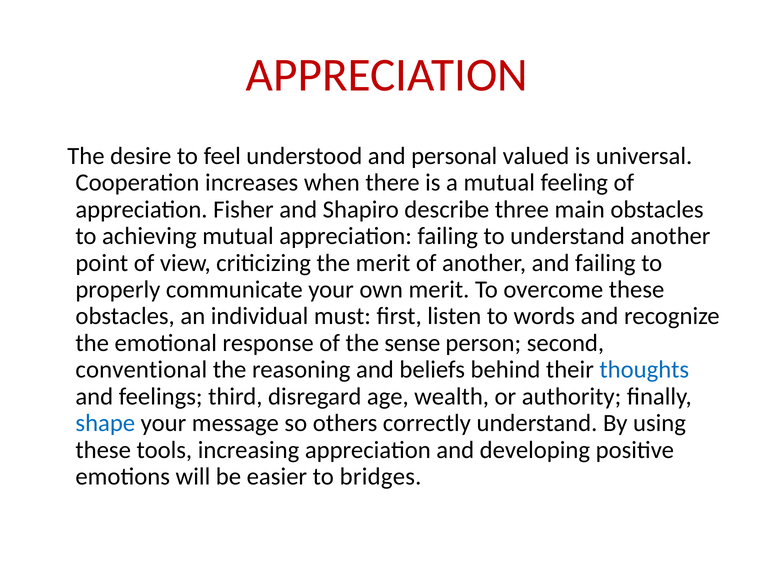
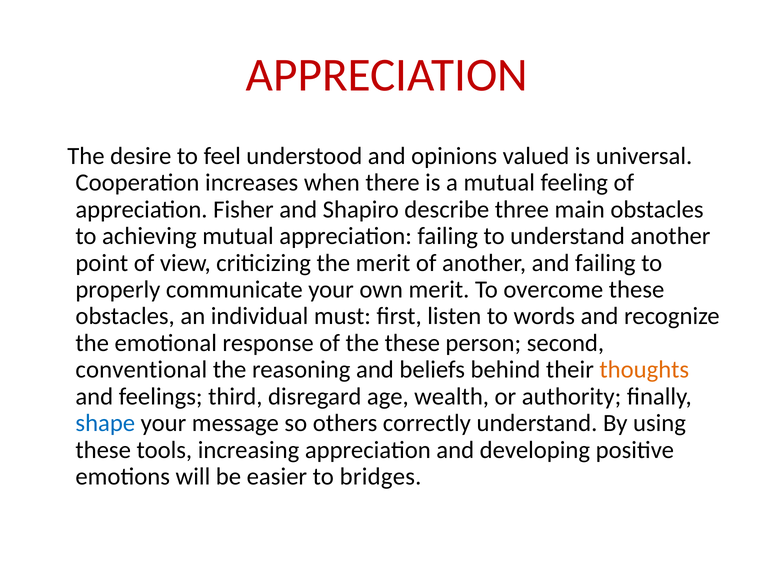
personal: personal -> opinions
the sense: sense -> these
thoughts colour: blue -> orange
